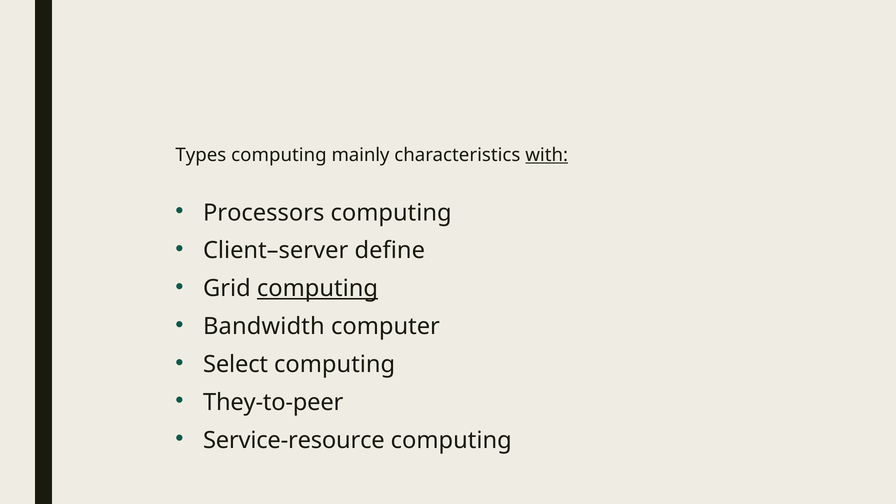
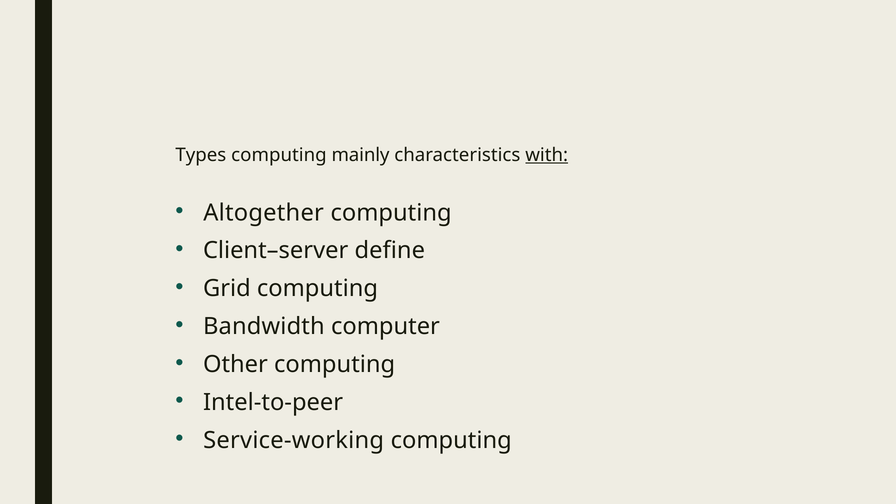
Processors: Processors -> Altogether
computing at (317, 289) underline: present -> none
Select: Select -> Other
They-to-peer: They-to-peer -> Intel-to-peer
Service-resource: Service-resource -> Service-working
